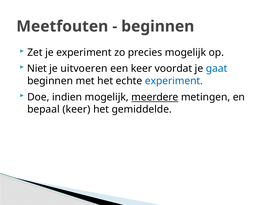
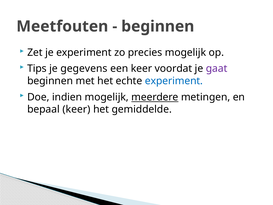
Niet: Niet -> Tips
uitvoeren: uitvoeren -> gegevens
gaat colour: blue -> purple
